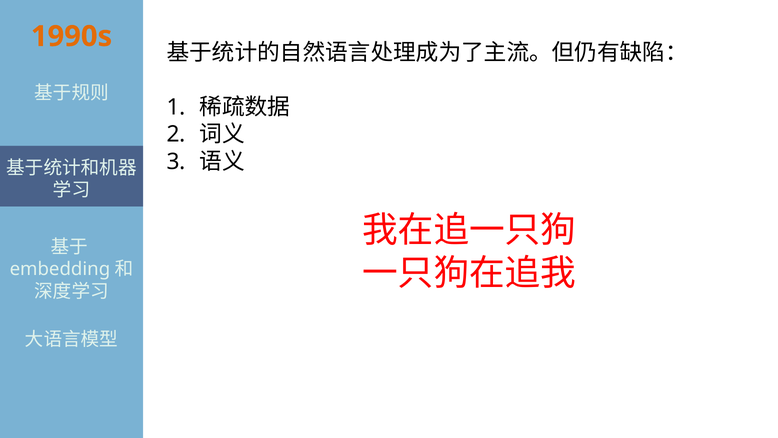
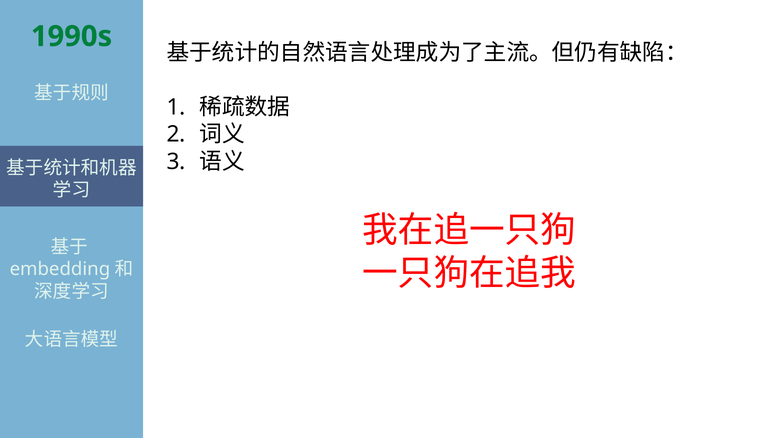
1990s colour: orange -> green
